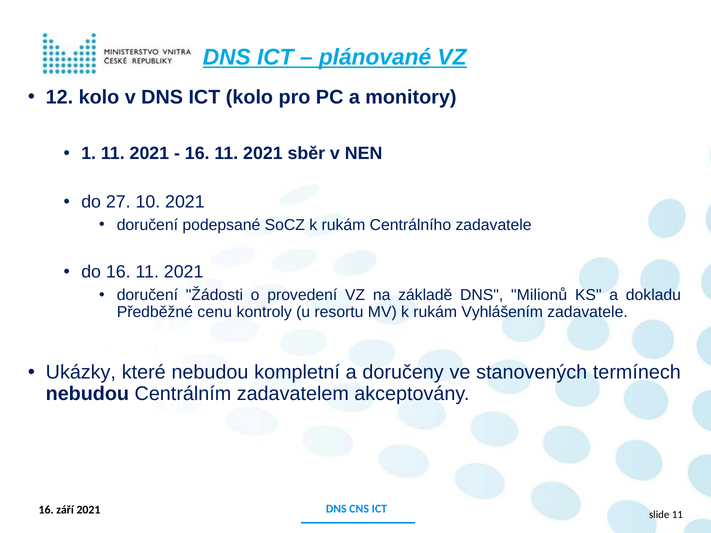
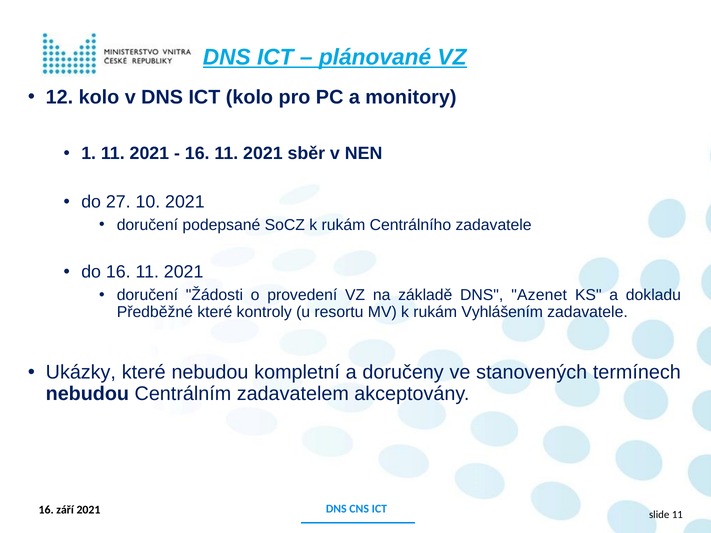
Milionů: Milionů -> Azenet
Předběžné cenu: cenu -> které
